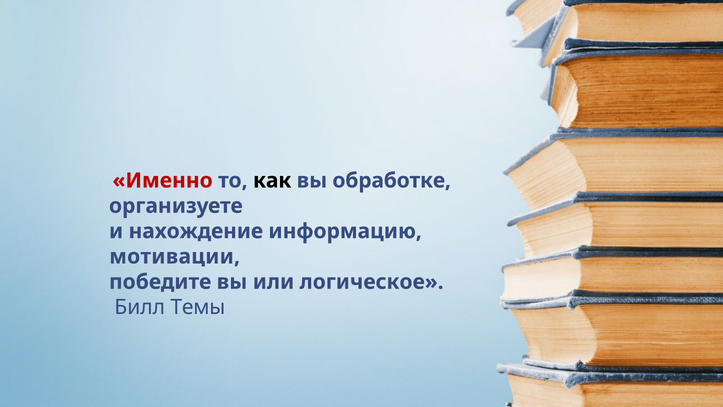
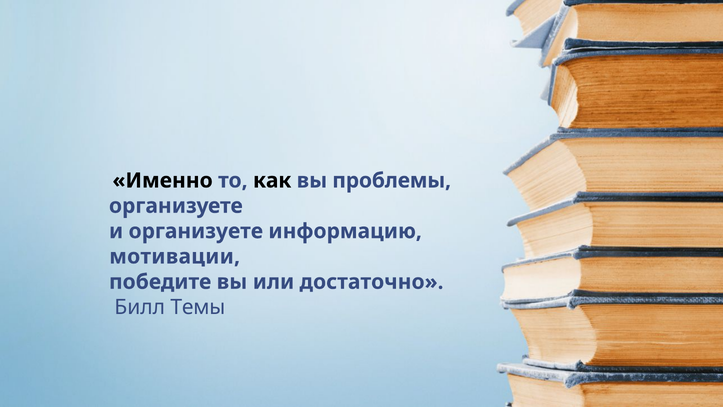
Именно colour: red -> black
обработке: обработке -> проблемы
и нахождение: нахождение -> организуете
логическое: логическое -> достаточно
